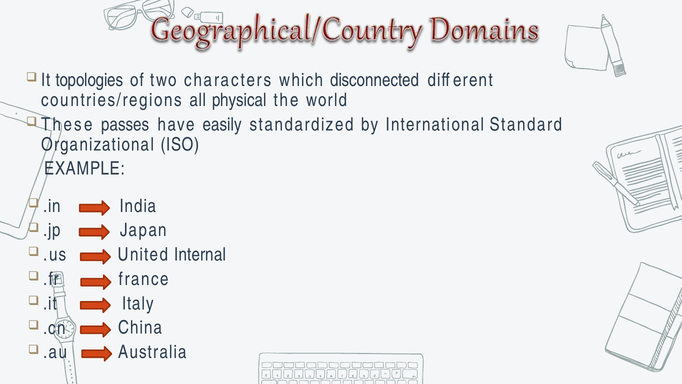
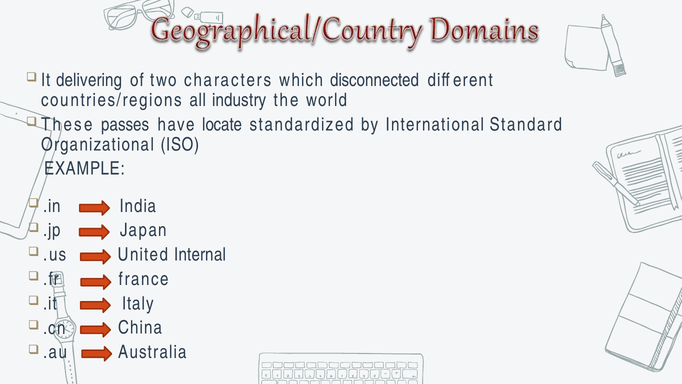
topologies: topologies -> delivering
physical: physical -> industry
easily: easily -> locate
